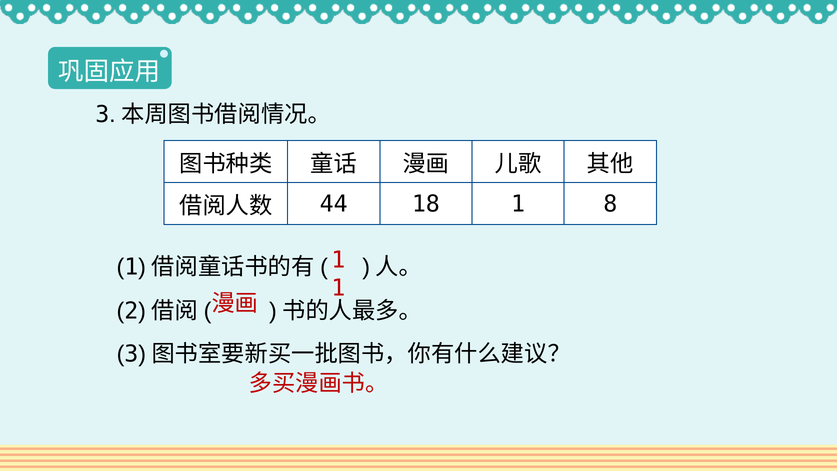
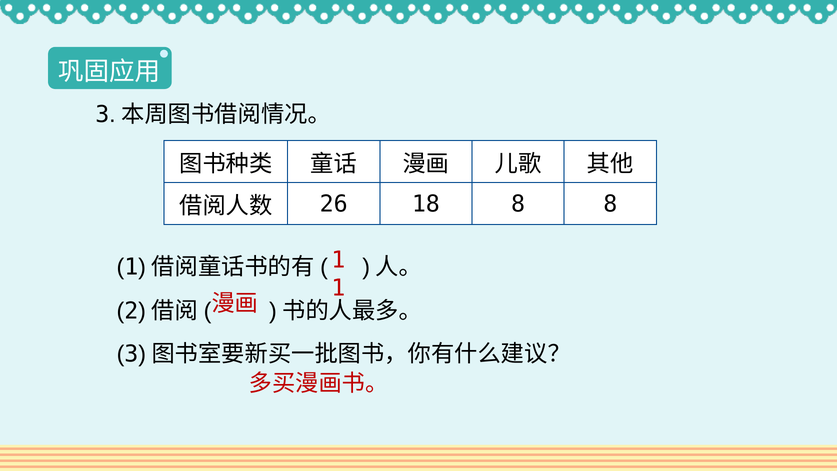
44: 44 -> 26
18 1: 1 -> 8
